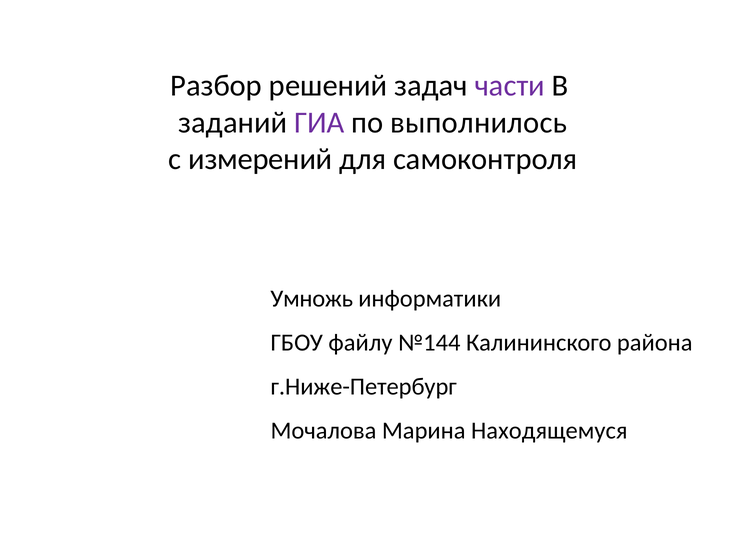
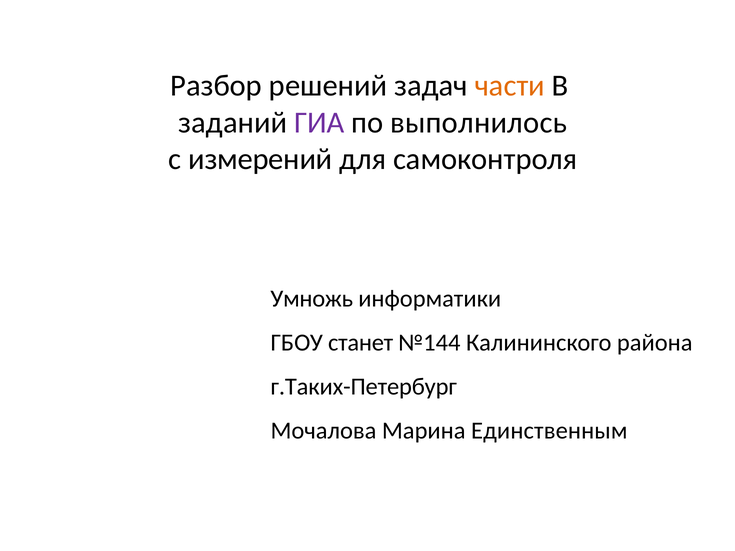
части colour: purple -> orange
файлу: файлу -> станет
г.Ниже-Петербург: г.Ниже-Петербург -> г.Таких-Петербург
Находящемуся: Находящемуся -> Единственным
